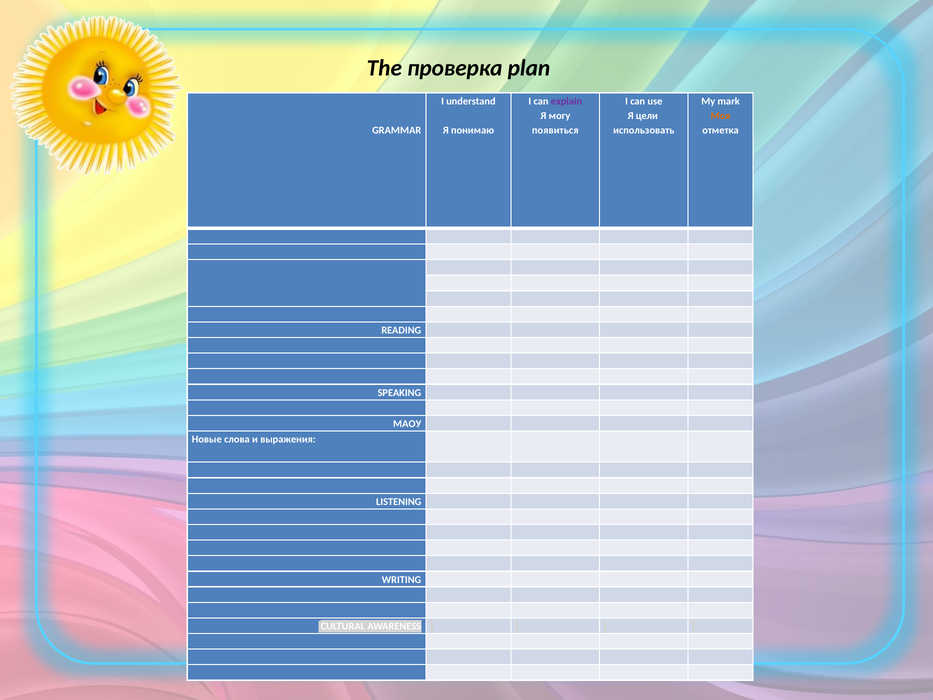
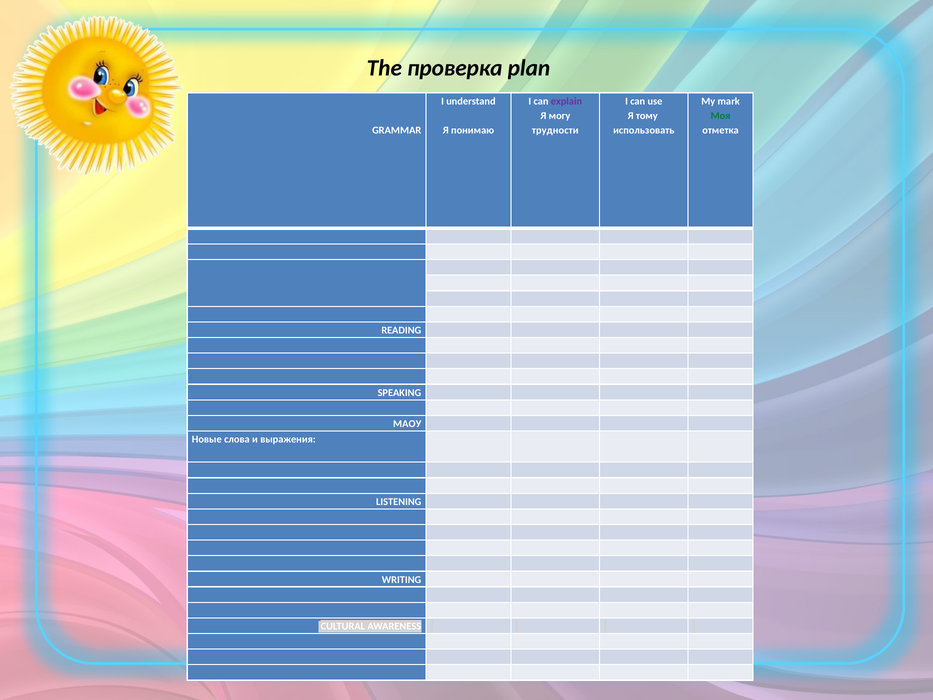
цели: цели -> тому
Моя colour: orange -> green
появиться: появиться -> трудности
